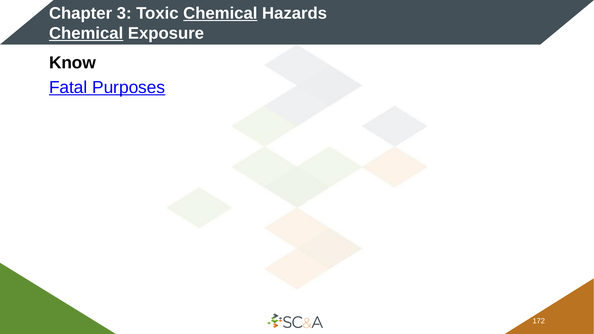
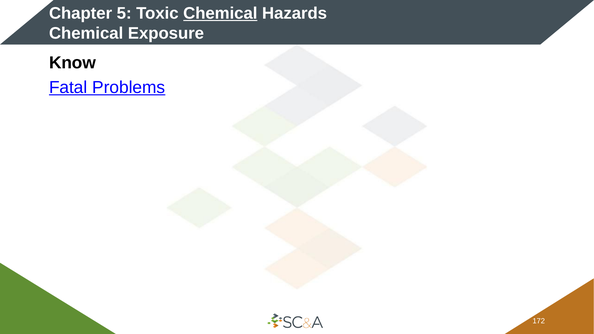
3: 3 -> 5
Chemical at (86, 33) underline: present -> none
Purposes: Purposes -> Problems
